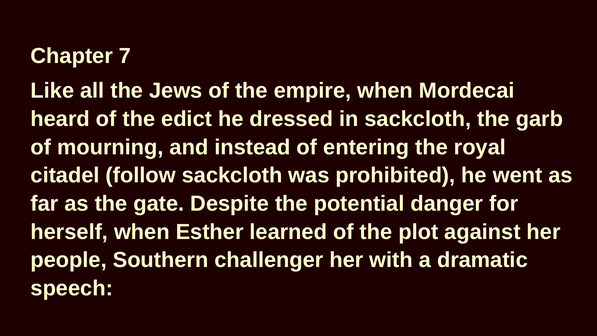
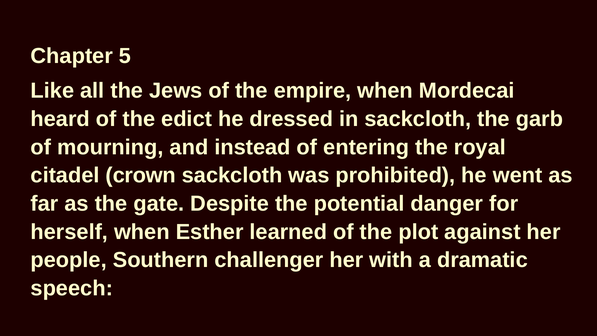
7: 7 -> 5
follow: follow -> crown
